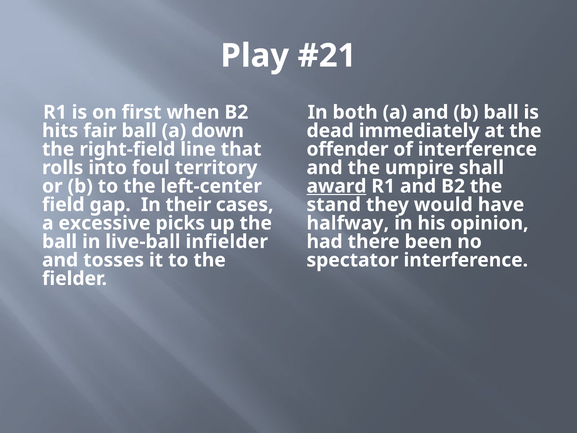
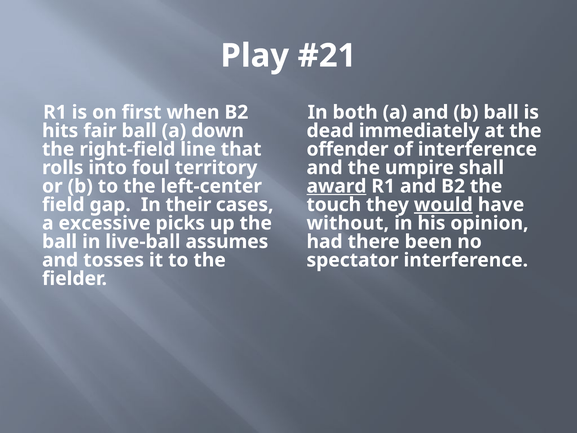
stand: stand -> touch
would underline: none -> present
halfway: halfway -> without
infielder: infielder -> assumes
